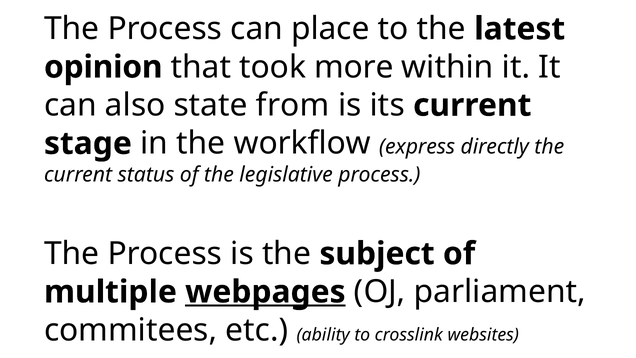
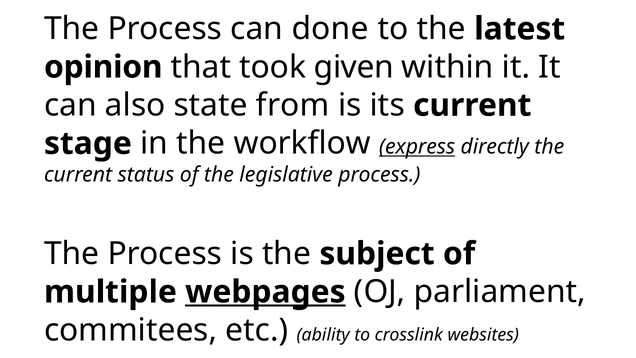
place: place -> done
more: more -> given
express underline: none -> present
